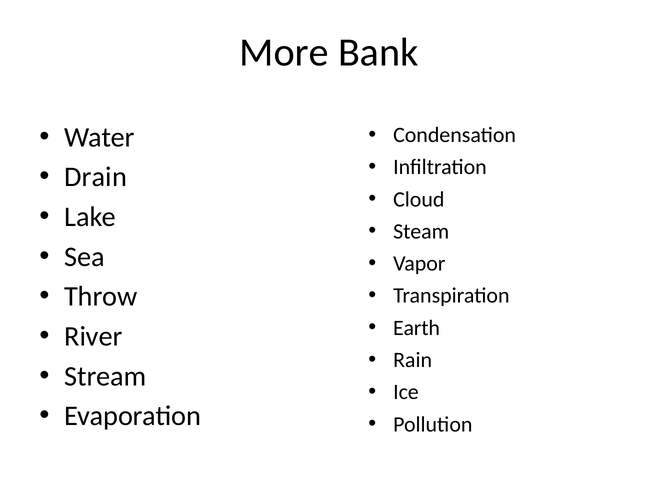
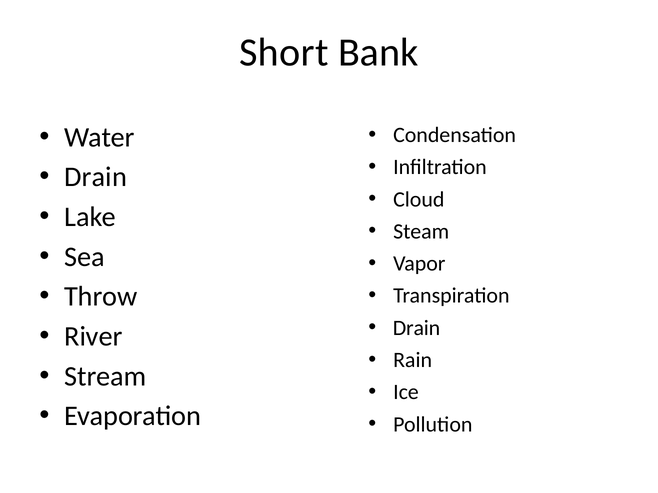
More: More -> Short
Earth at (416, 328): Earth -> Drain
